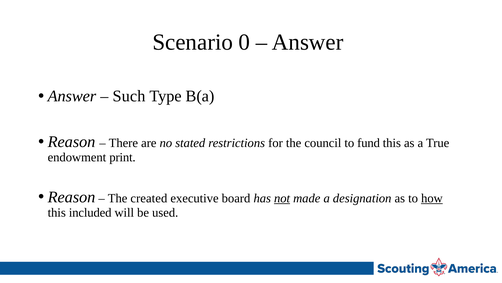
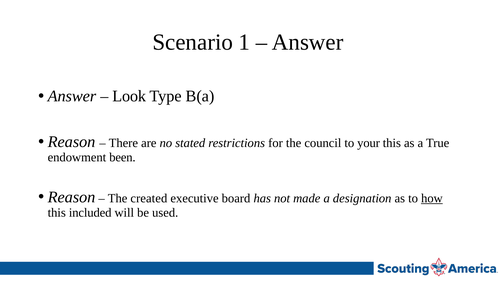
0: 0 -> 1
Such: Such -> Look
fund: fund -> your
print: print -> been
not underline: present -> none
